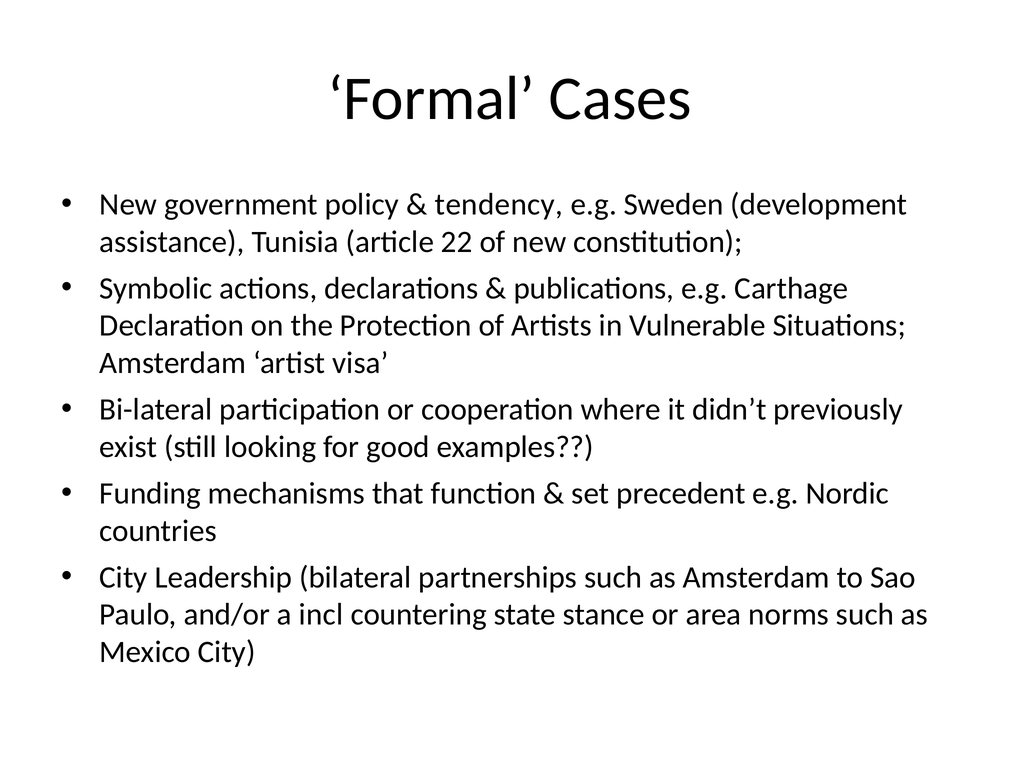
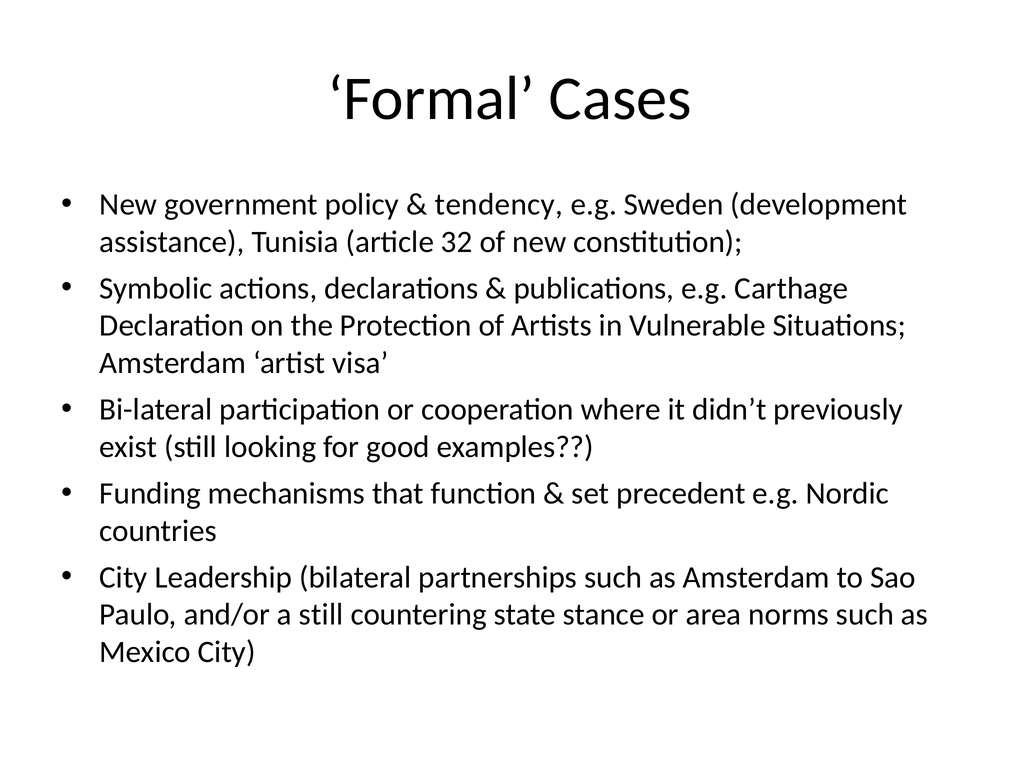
22: 22 -> 32
a incl: incl -> still
